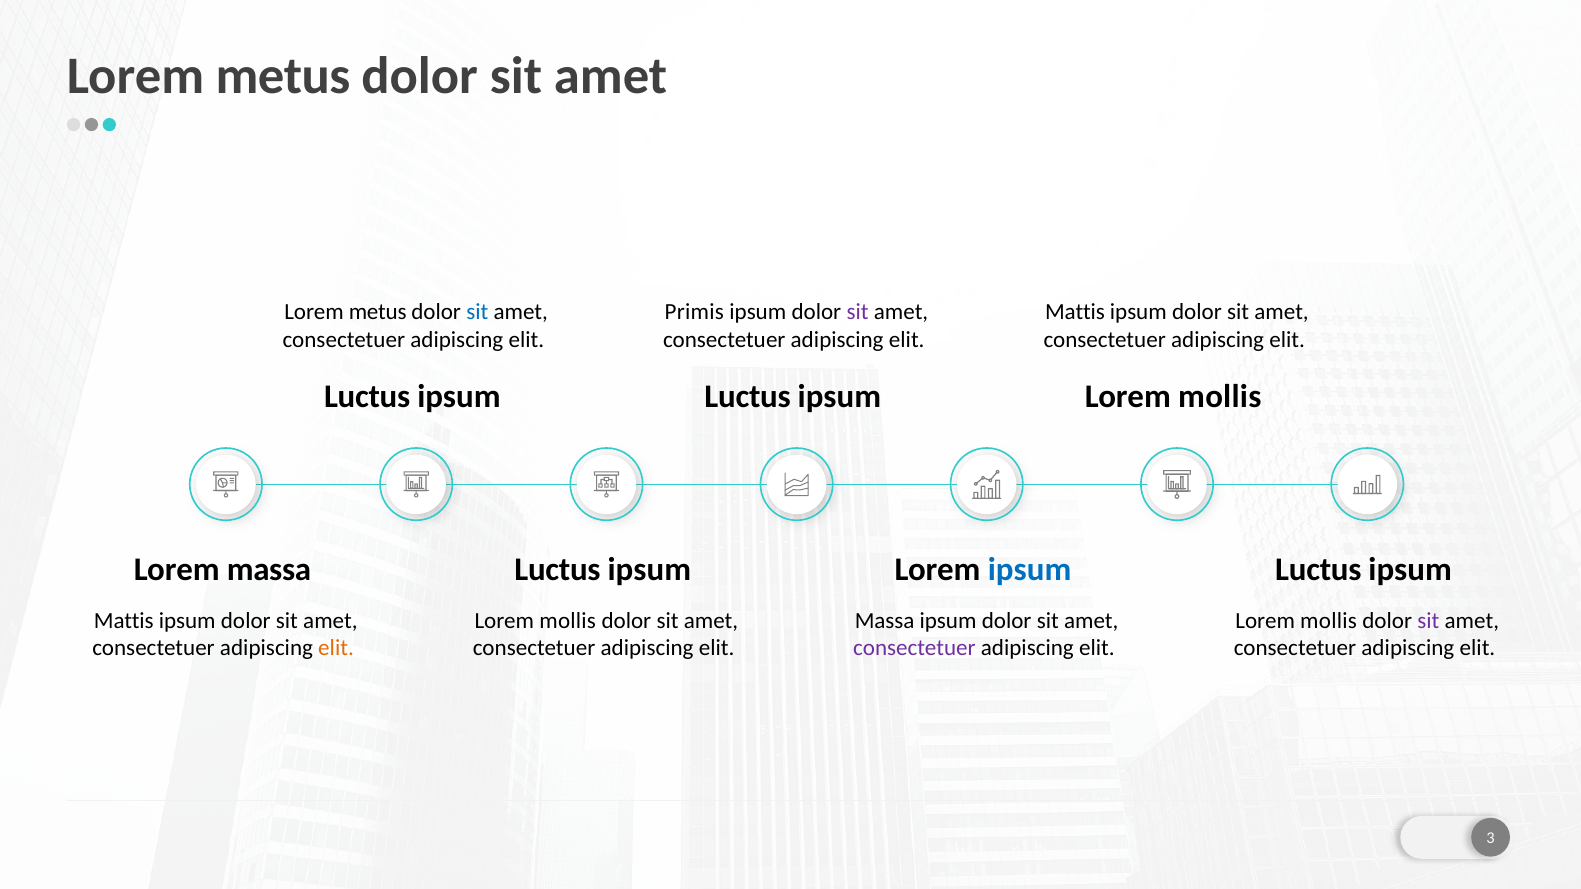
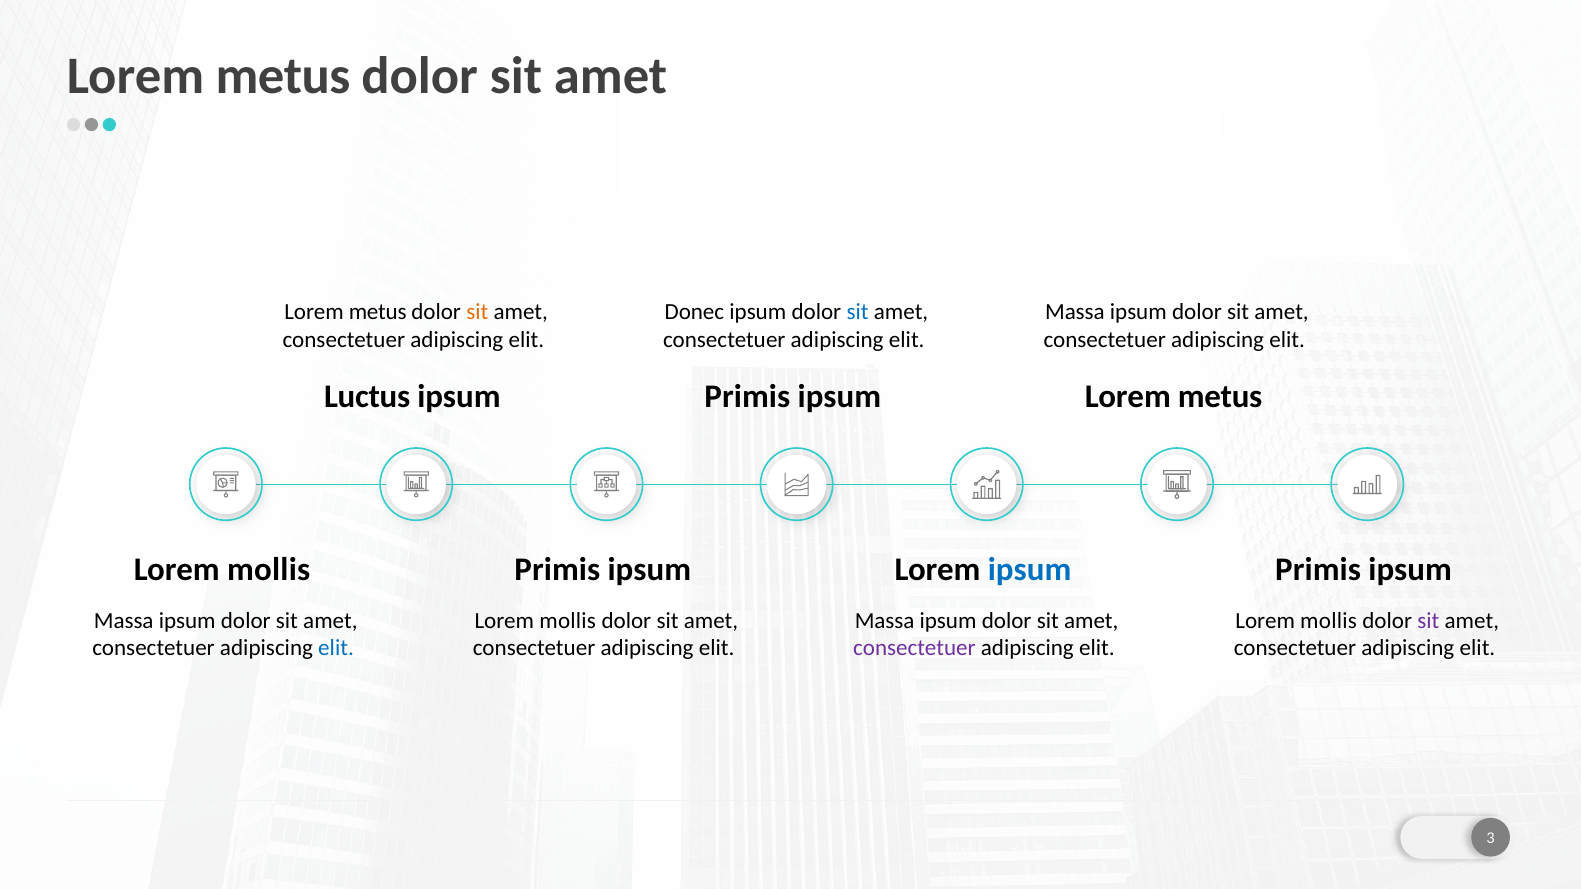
sit at (477, 312) colour: blue -> orange
Primis: Primis -> Donec
sit at (858, 312) colour: purple -> blue
Mattis at (1075, 312): Mattis -> Massa
Luctus at (748, 397): Luctus -> Primis
mollis at (1220, 397): mollis -> metus
massa at (269, 570): massa -> mollis
Luctus at (557, 570): Luctus -> Primis
Luctus at (1318, 570): Luctus -> Primis
Mattis at (124, 621): Mattis -> Massa
elit at (336, 648) colour: orange -> blue
